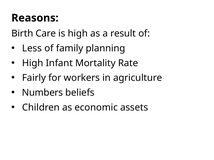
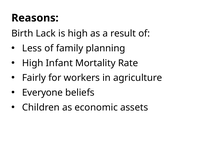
Care: Care -> Lack
Numbers: Numbers -> Everyone
